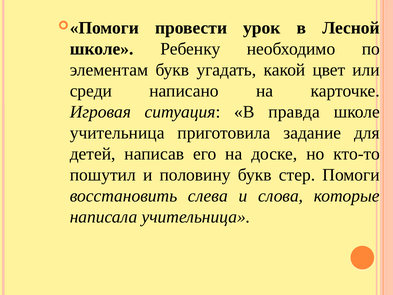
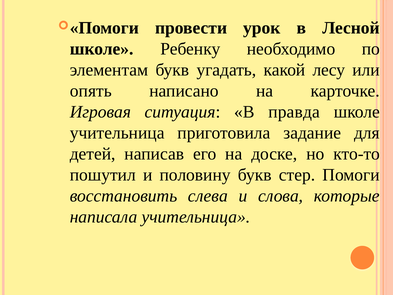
цвет: цвет -> лесу
среди: среди -> опять
